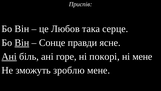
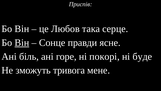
Ані at (9, 56) underline: present -> none
ні мене: мене -> буде
зроблю: зроблю -> тривога
